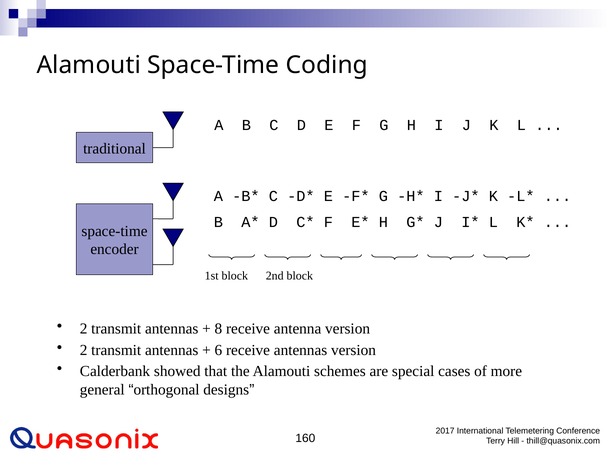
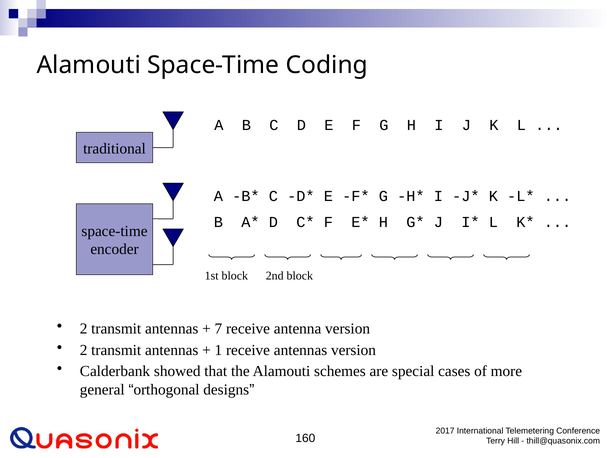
8: 8 -> 7
6: 6 -> 1
